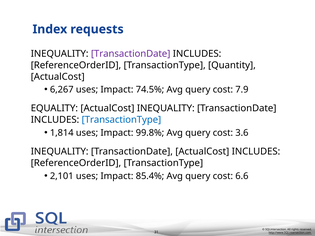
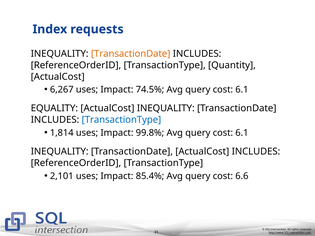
TransactionDate at (131, 54) colour: purple -> orange
7.9 at (242, 90): 7.9 -> 6.1
3.6 at (242, 133): 3.6 -> 6.1
